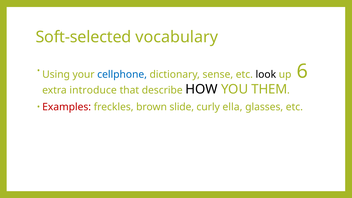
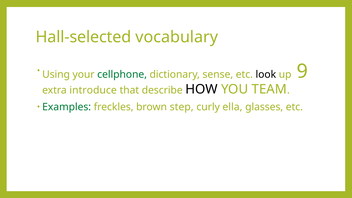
Soft-selected: Soft-selected -> Hall-selected
cellphone colour: blue -> green
6: 6 -> 9
THEM: THEM -> TEAM
Examples colour: red -> green
slide: slide -> step
